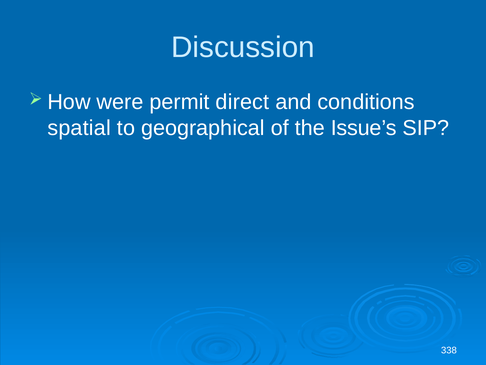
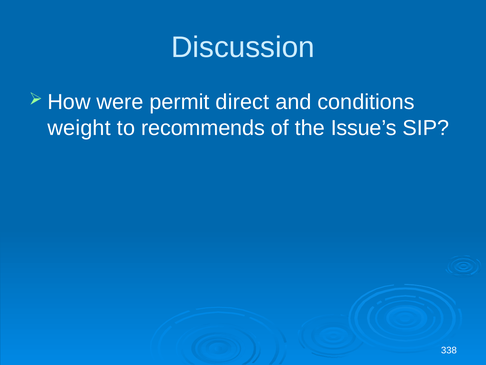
spatial: spatial -> weight
geographical: geographical -> recommends
